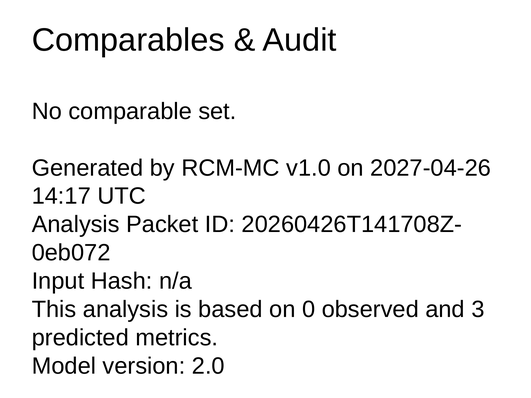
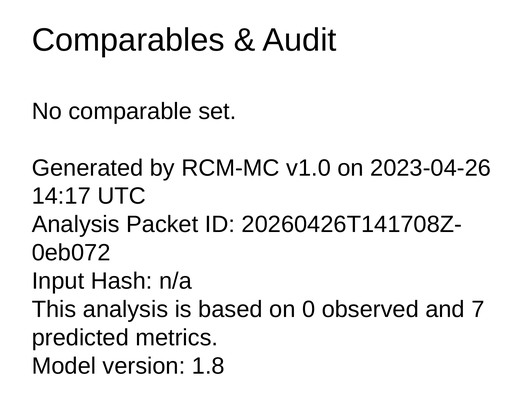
2027-04-26: 2027-04-26 -> 2023-04-26
3: 3 -> 7
2.0: 2.0 -> 1.8
